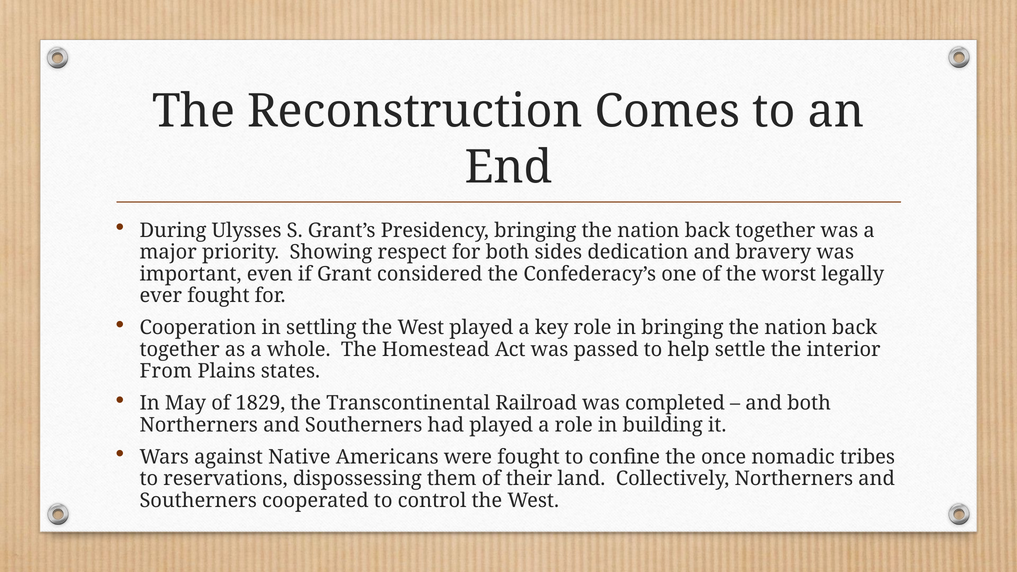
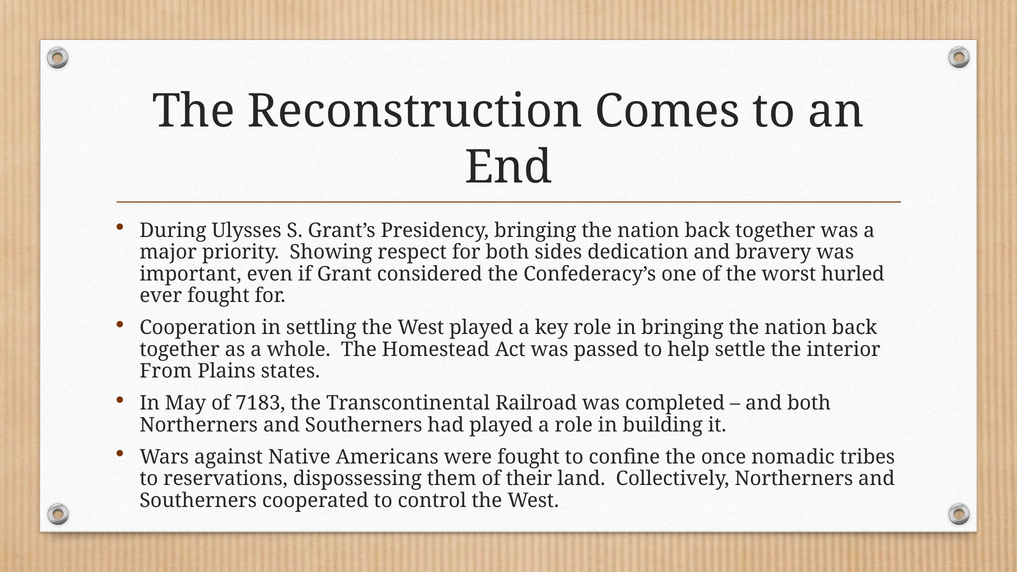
legally: legally -> hurled
1829: 1829 -> 7183
